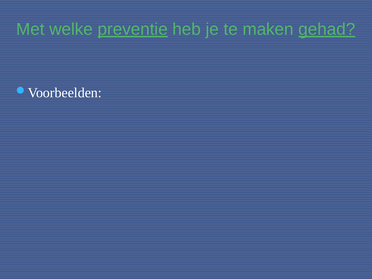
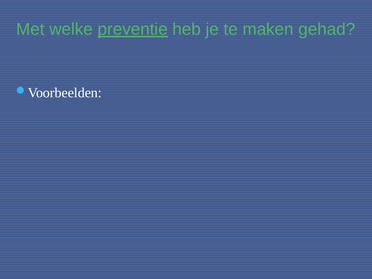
gehad underline: present -> none
